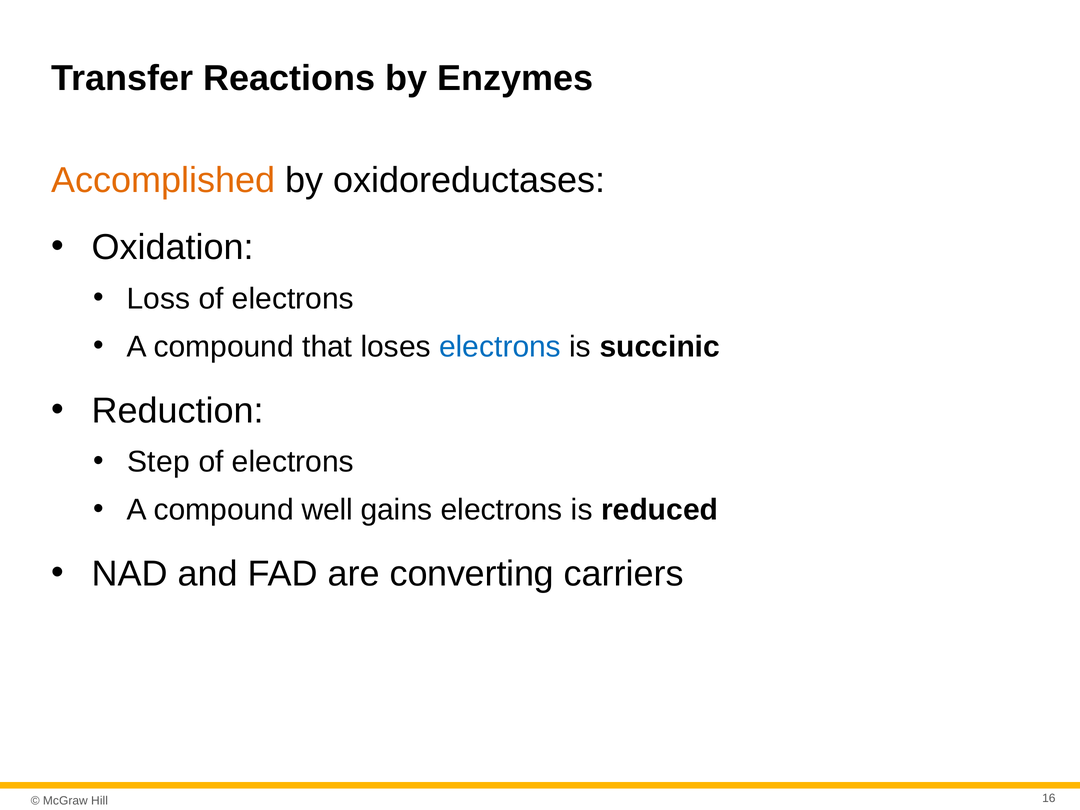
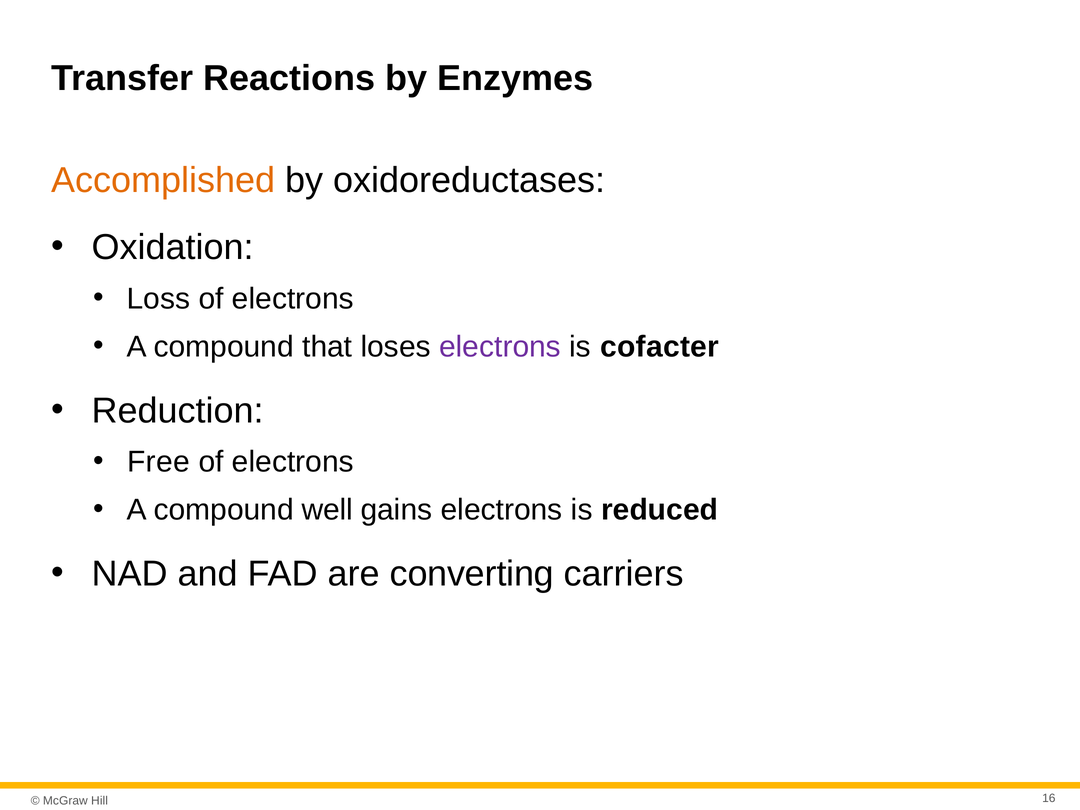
electrons at (500, 347) colour: blue -> purple
succinic: succinic -> cofacter
Step: Step -> Free
